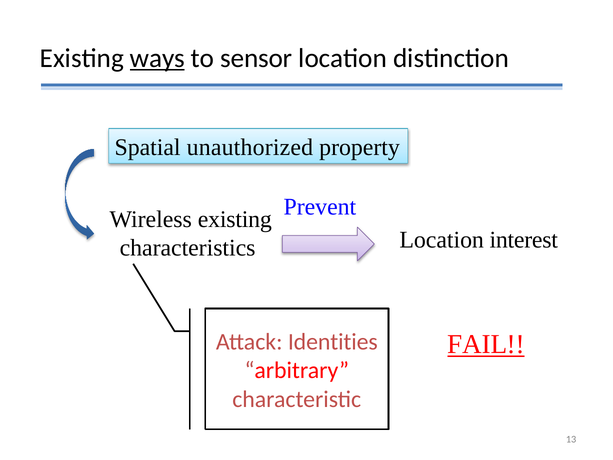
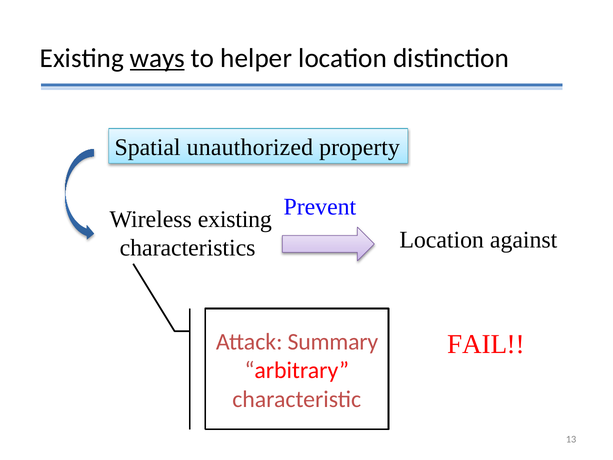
sensor: sensor -> helper
interest: interest -> against
FAIL underline: present -> none
Identities: Identities -> Summary
